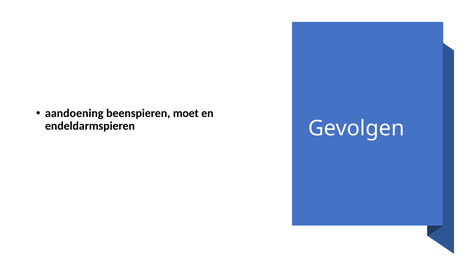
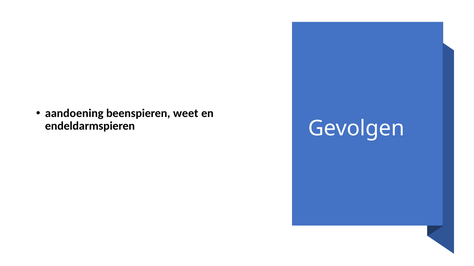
moet: moet -> weet
